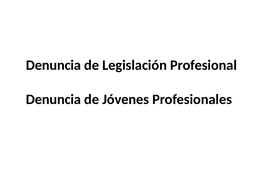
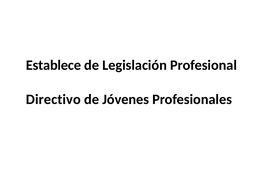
Denuncia at (53, 65): Denuncia -> Establece
Denuncia at (53, 100): Denuncia -> Directivo
